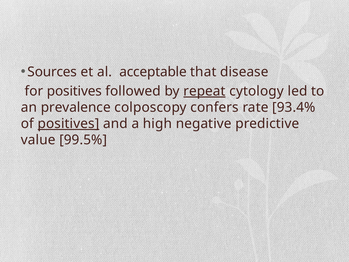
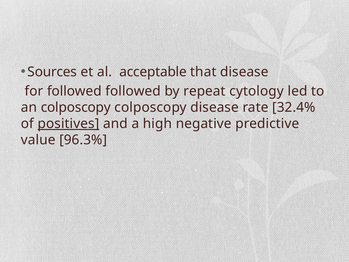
for positives: positives -> followed
repeat underline: present -> none
an prevalence: prevalence -> colposcopy
colposcopy confers: confers -> disease
93.4%: 93.4% -> 32.4%
99.5%: 99.5% -> 96.3%
